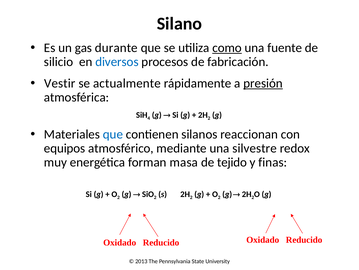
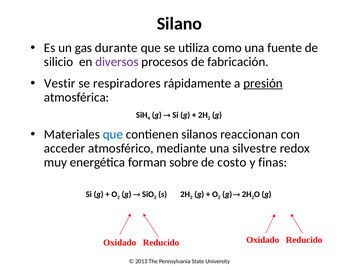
como underline: present -> none
diversos colour: blue -> purple
actualmente: actualmente -> respiradores
equipos: equipos -> acceder
masa: masa -> sobre
tejido: tejido -> costo
